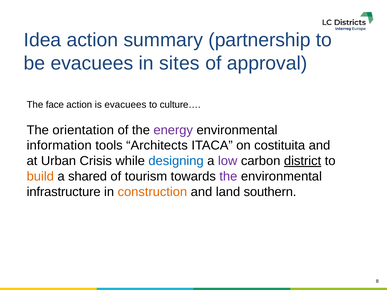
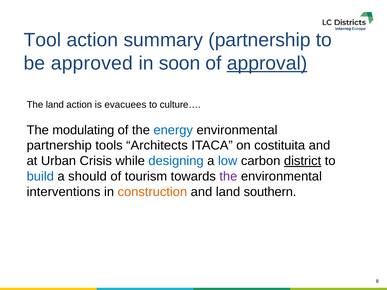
Idea: Idea -> Tool
be evacuees: evacuees -> approved
sites: sites -> soon
approval underline: none -> present
The face: face -> land
orientation: orientation -> modulating
energy colour: purple -> blue
information at (59, 146): information -> partnership
low colour: purple -> blue
build colour: orange -> blue
shared: shared -> should
infrastructure: infrastructure -> interventions
